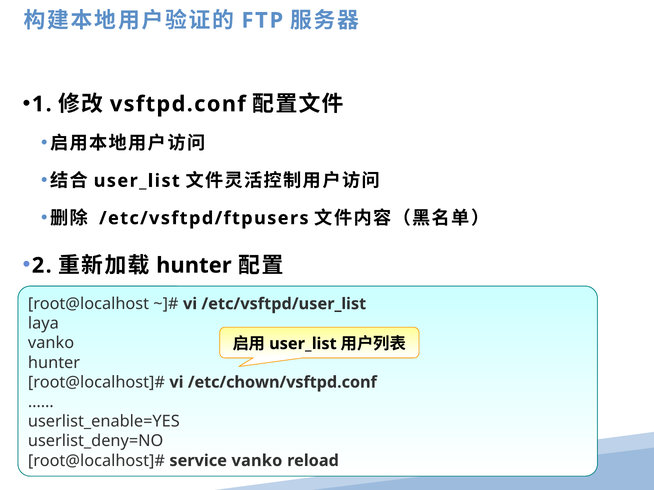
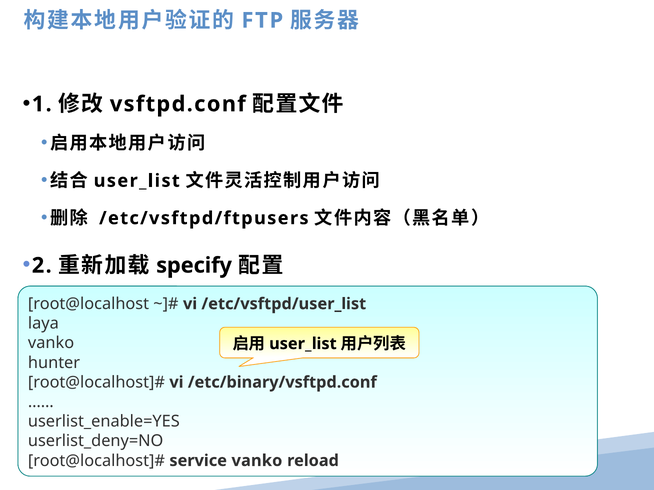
hunter at (194, 266): hunter -> specify
/etc/chown/vsftpd.conf: /etc/chown/vsftpd.conf -> /etc/binary/vsftpd.conf
